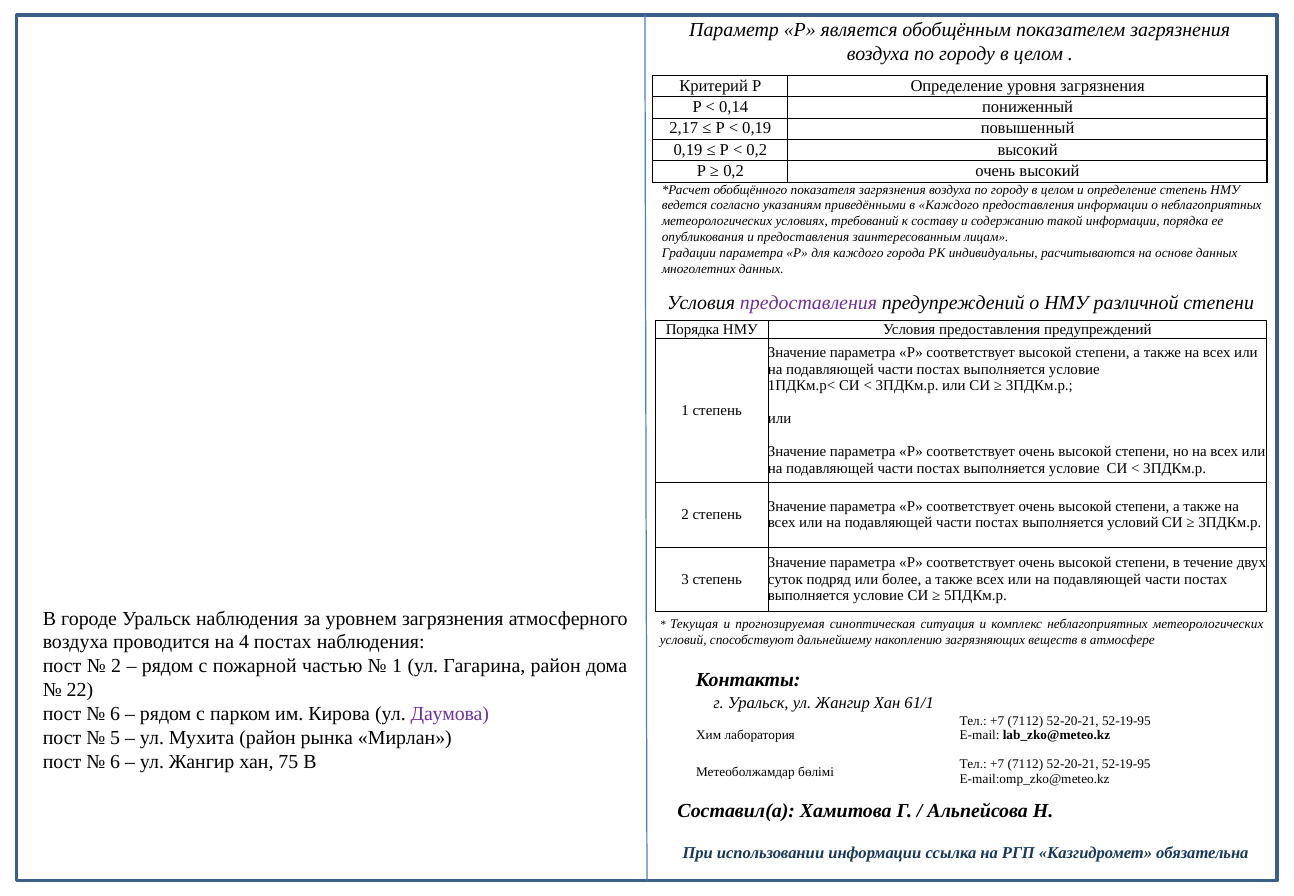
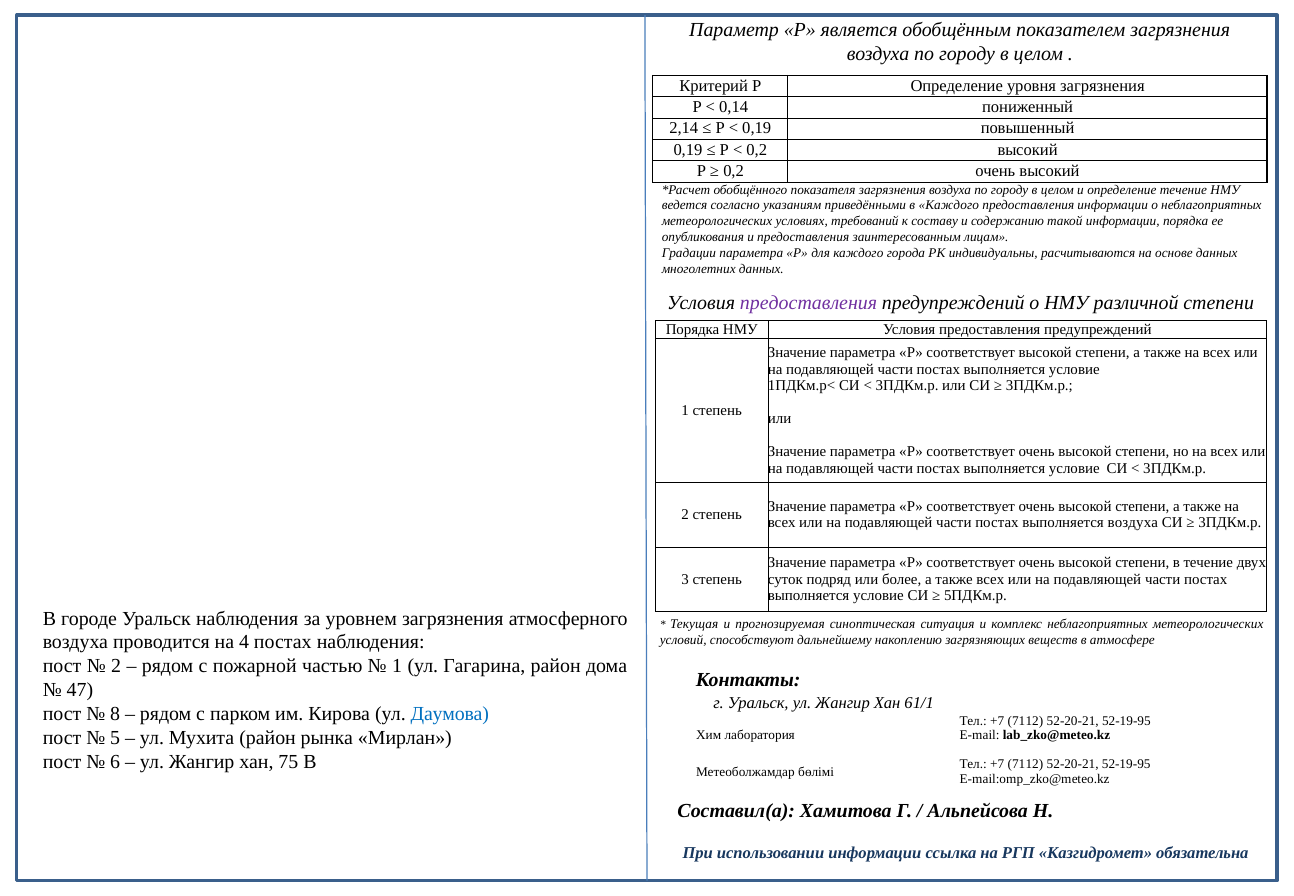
2,17: 2,17 -> 2,14
определение степень: степень -> течение
выполняется условий: условий -> воздуха
22: 22 -> 47
6 at (115, 714): 6 -> 8
Даумова colour: purple -> blue
